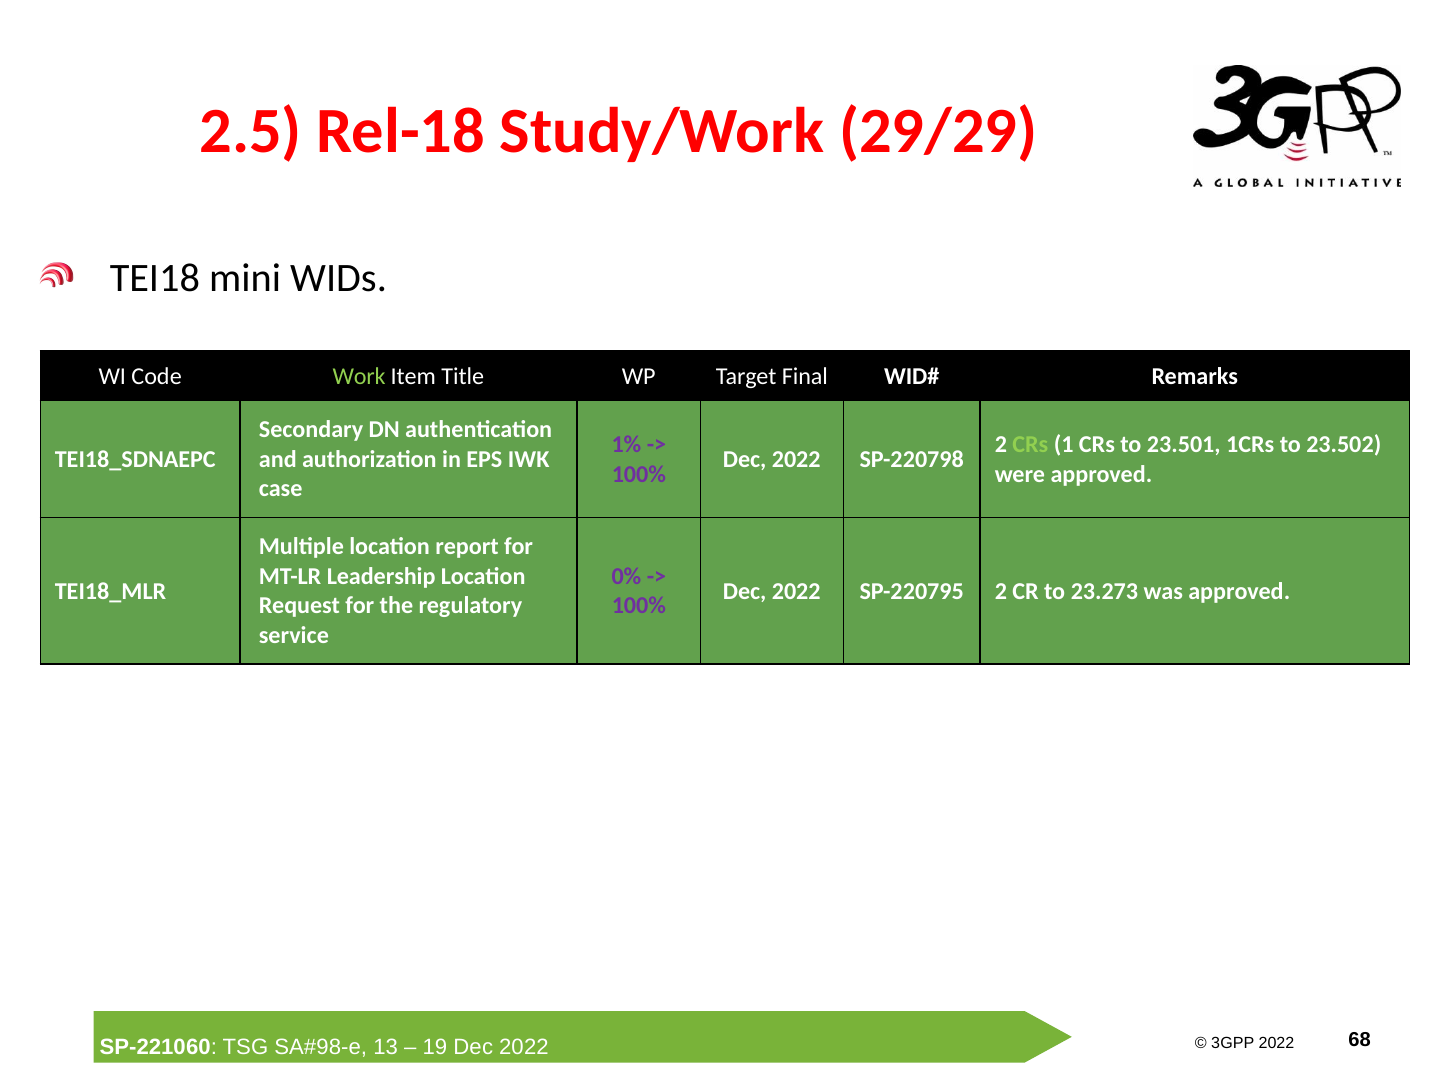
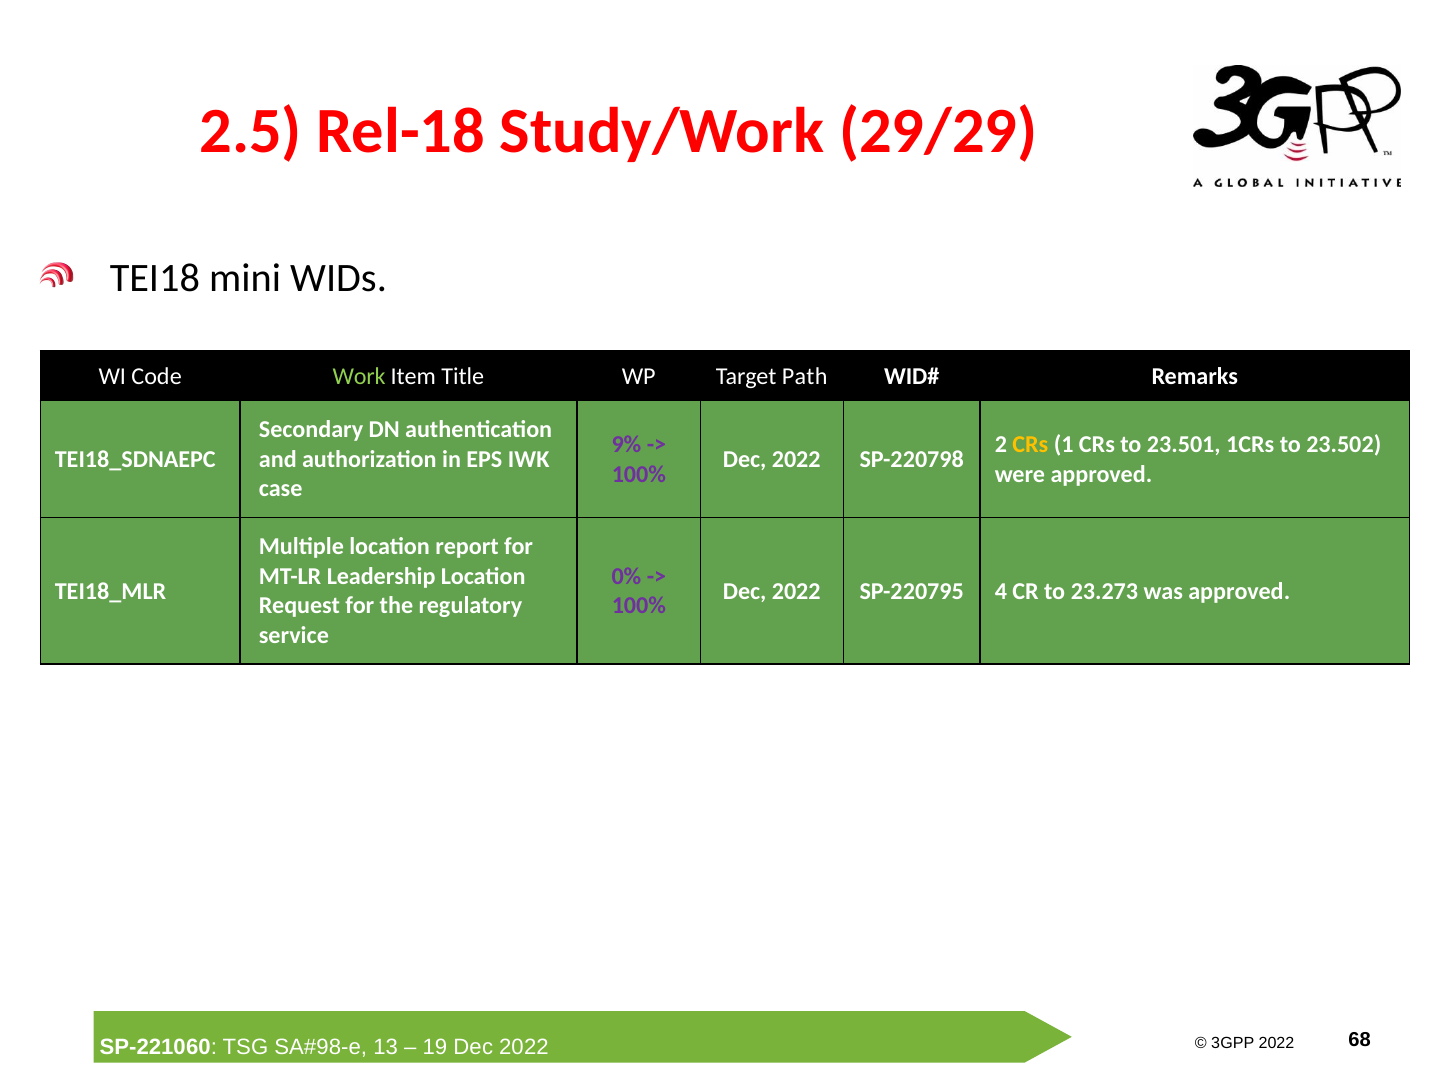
Final: Final -> Path
1%: 1% -> 9%
CRs at (1030, 444) colour: light green -> yellow
SP-220795 2: 2 -> 4
